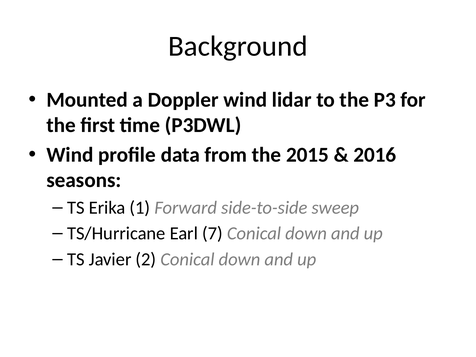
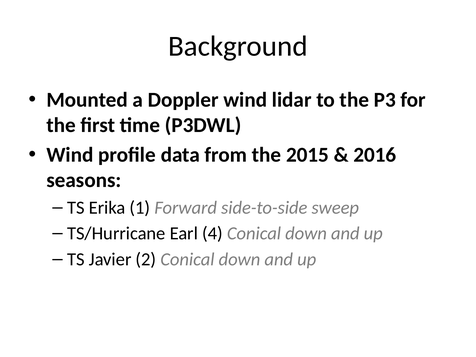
7: 7 -> 4
